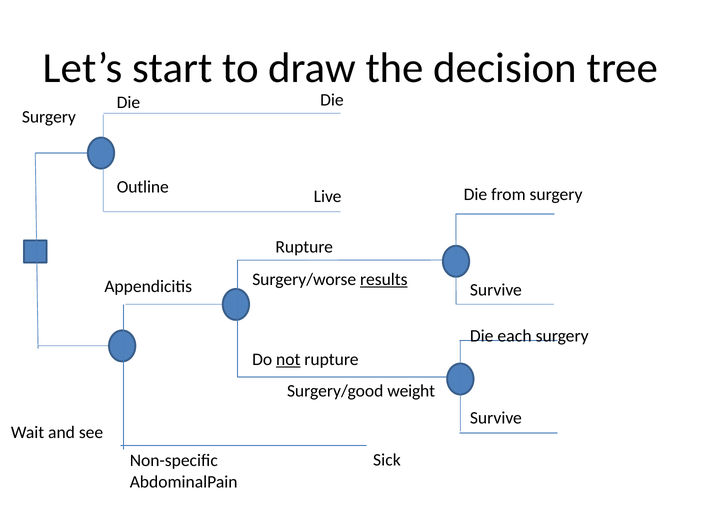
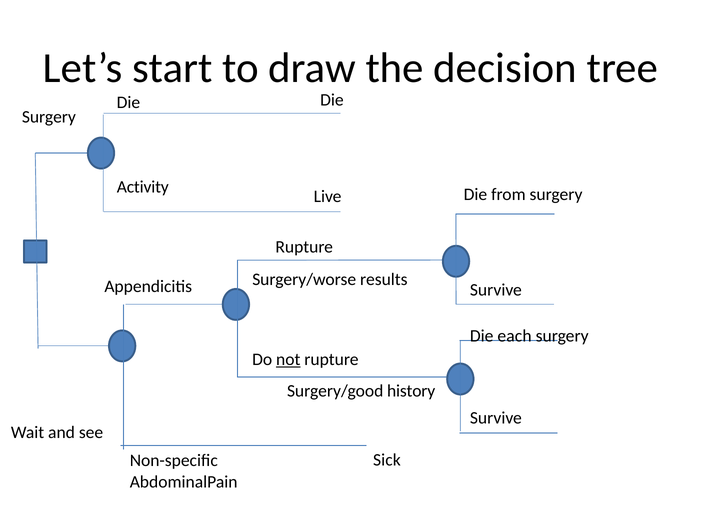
Outline: Outline -> Activity
results underline: present -> none
weight: weight -> history
